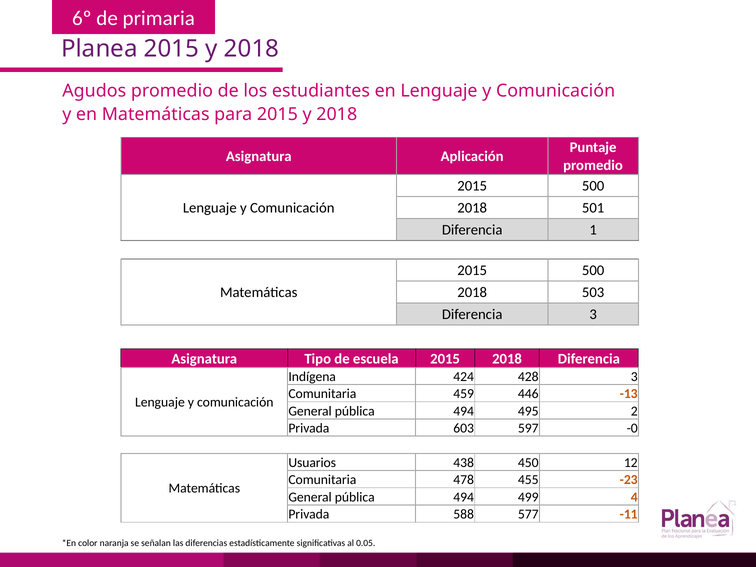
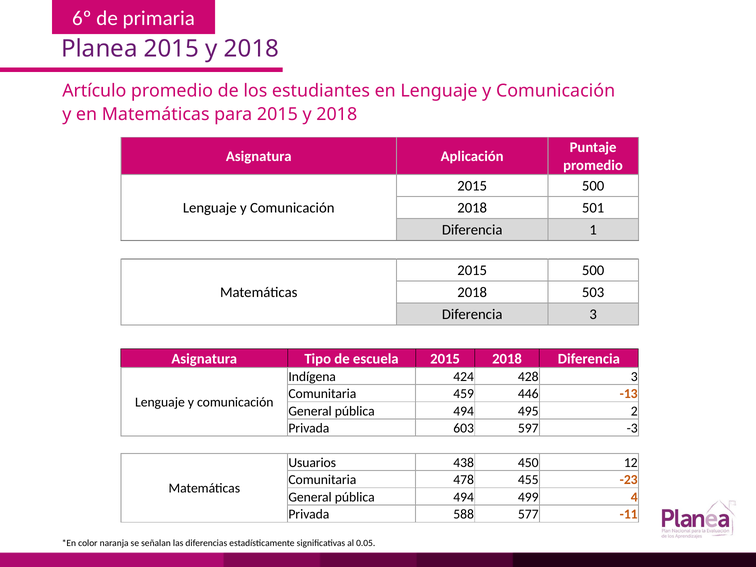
Agudos: Agudos -> Artículo
-0: -0 -> -3
